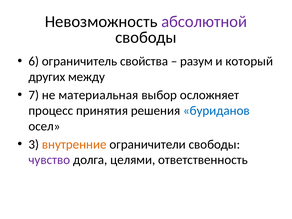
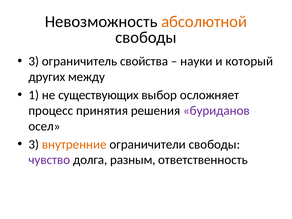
абсолютной colour: purple -> orange
6 at (34, 61): 6 -> 3
разум: разум -> науки
7: 7 -> 1
материальная: материальная -> существующих
буриданов colour: blue -> purple
целями: целями -> разным
